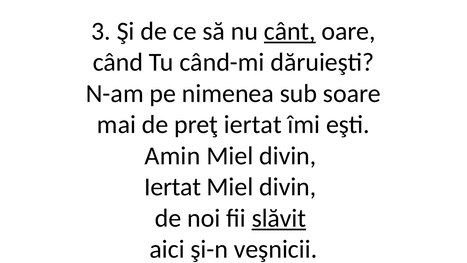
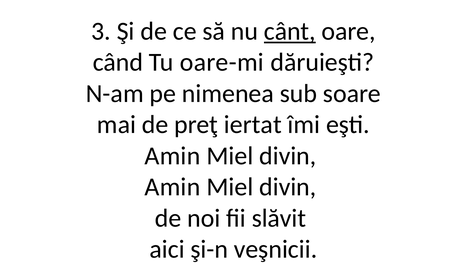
când-mi: când-mi -> oare-mi
Iertat at (173, 187): Iertat -> Amin
slăvit underline: present -> none
